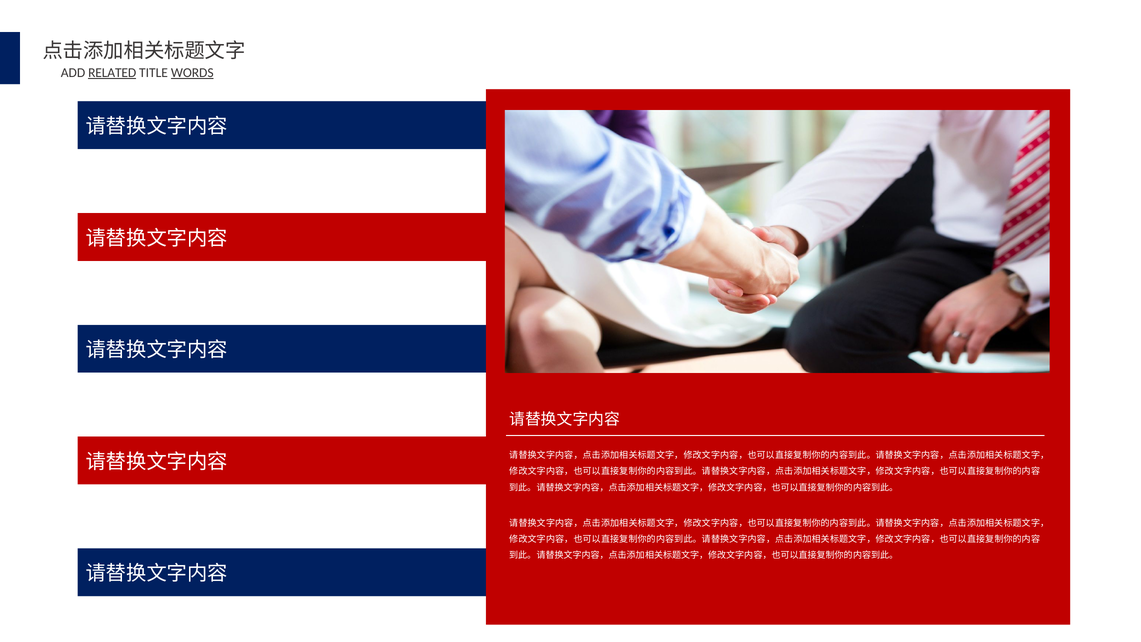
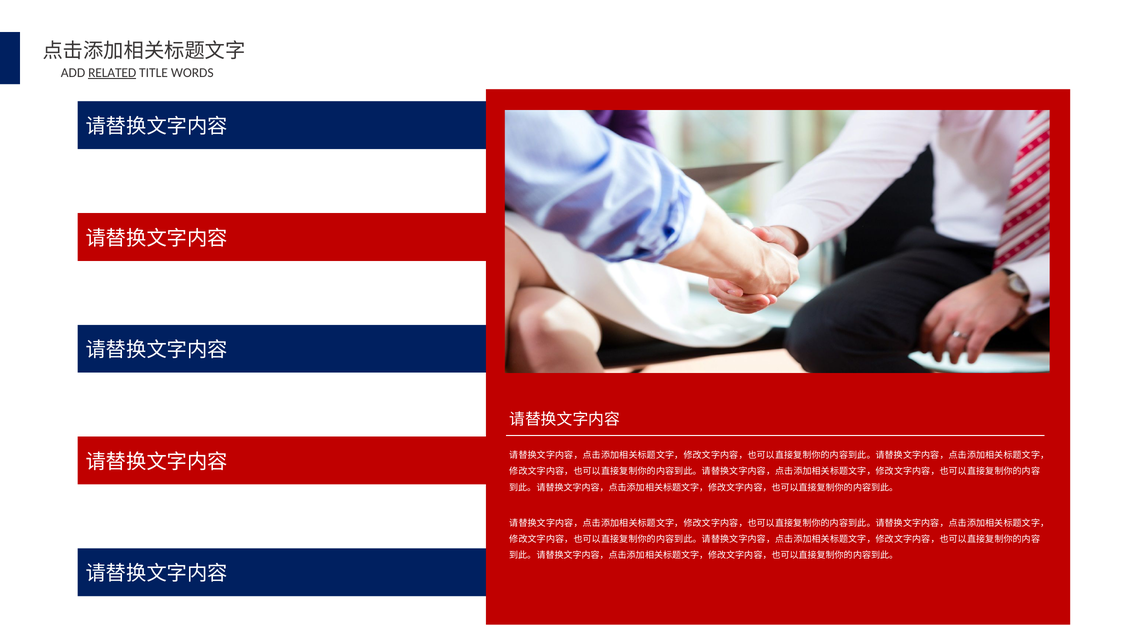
WORDS underline: present -> none
